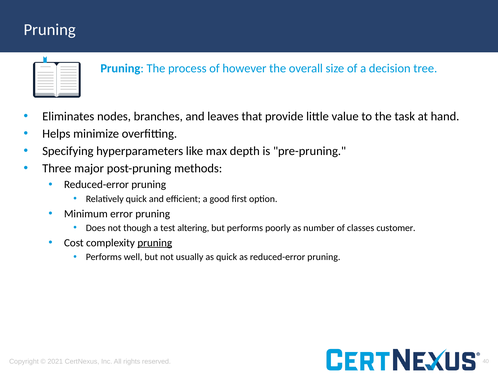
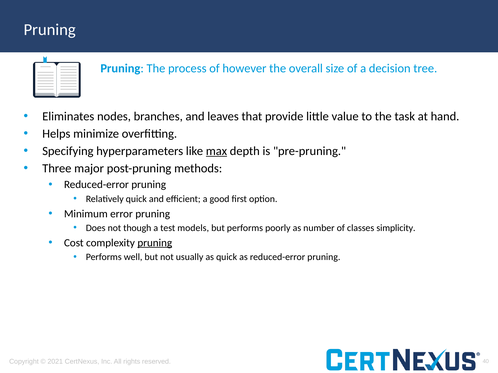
max underline: none -> present
altering: altering -> models
customer: customer -> simplicity
